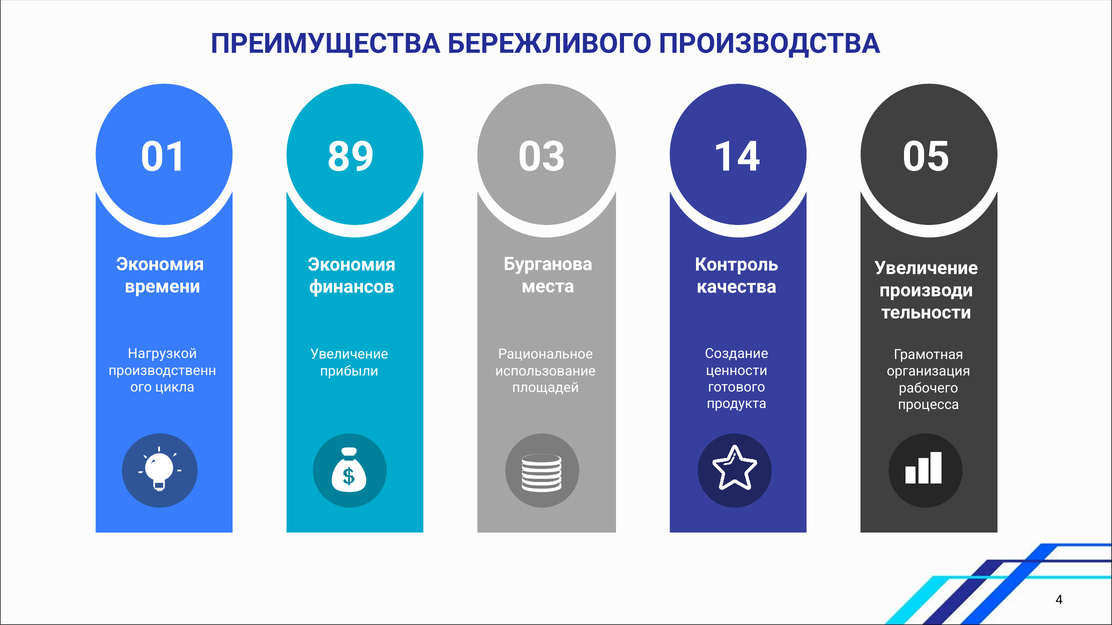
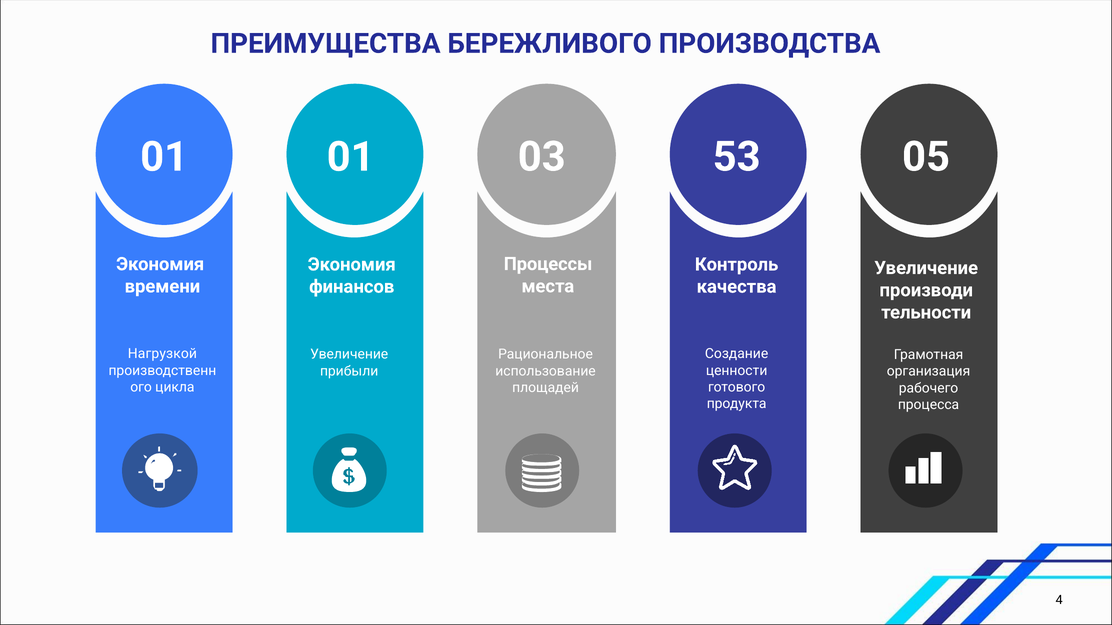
01 89: 89 -> 01
14: 14 -> 53
Бурганова: Бурганова -> Процессы
